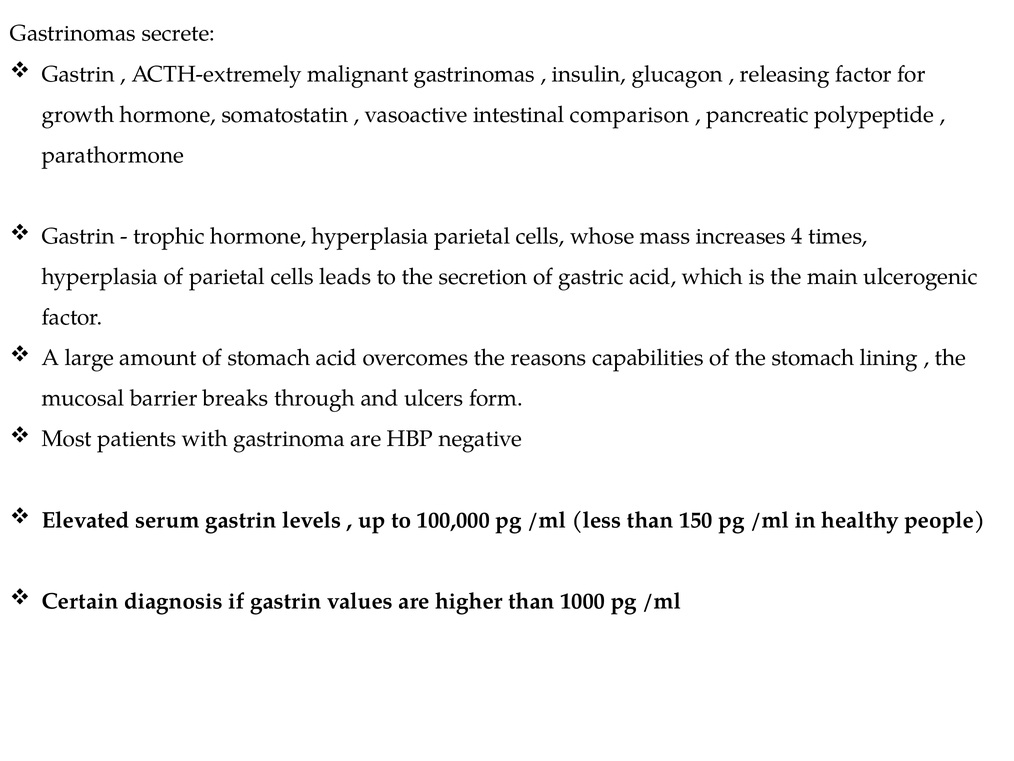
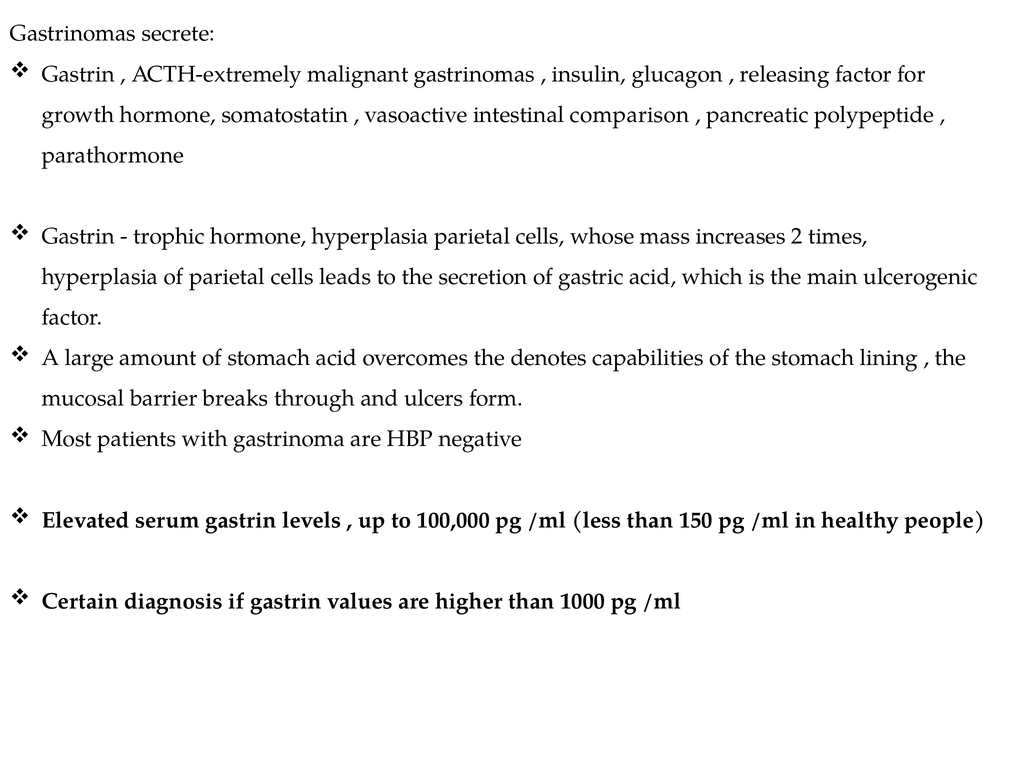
4: 4 -> 2
reasons: reasons -> denotes
